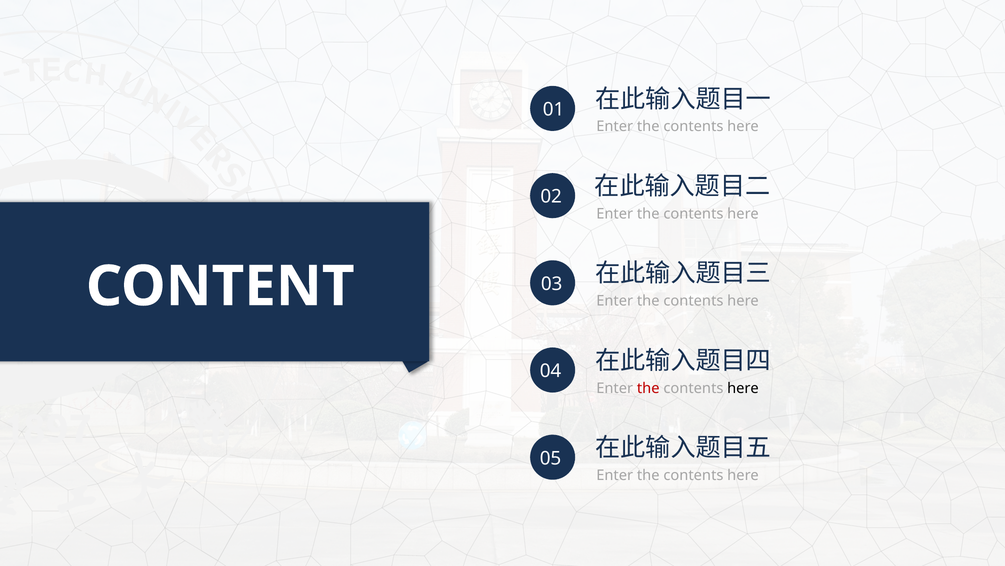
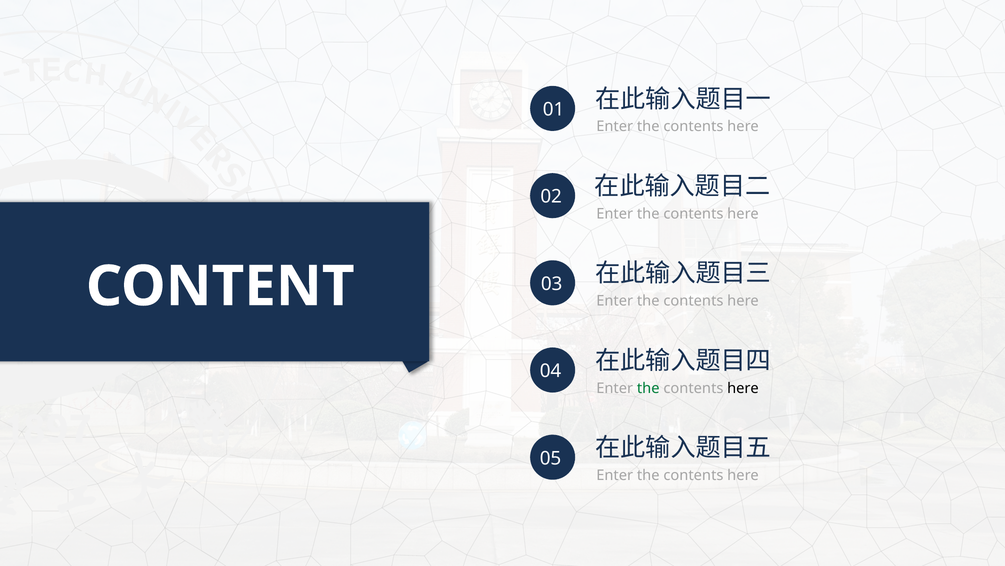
the at (648, 388) colour: red -> green
